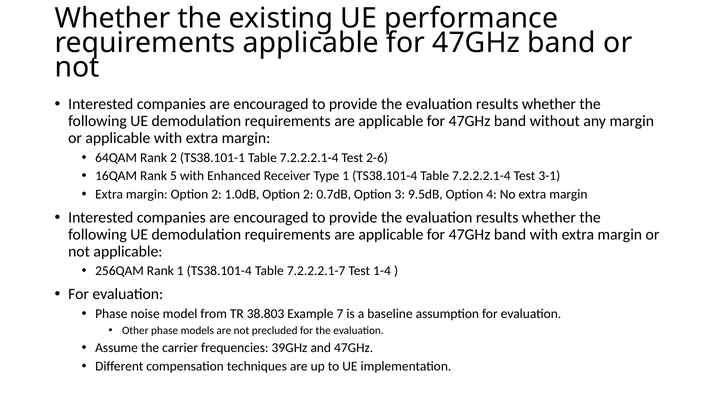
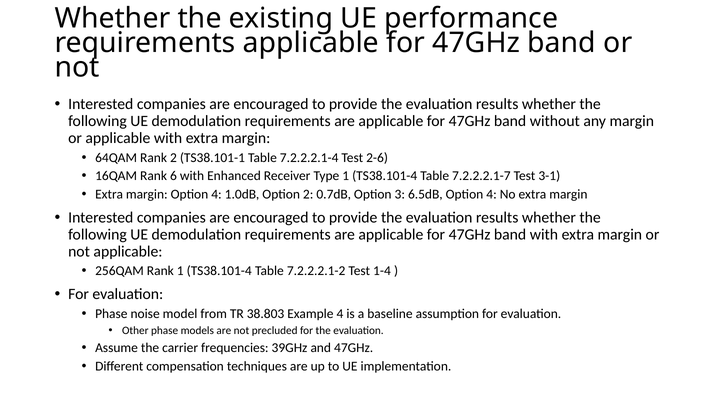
5: 5 -> 6
TS38.101-4 Table 7.2.2.2.1-4: 7.2.2.2.1-4 -> 7.2.2.2.1-7
margin Option 2: 2 -> 4
9.5dB: 9.5dB -> 6.5dB
7.2.2.2.1-7: 7.2.2.2.1-7 -> 7.2.2.2.1-2
Example 7: 7 -> 4
